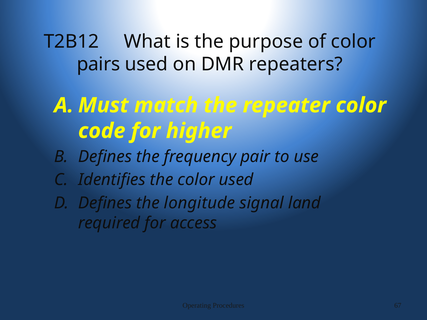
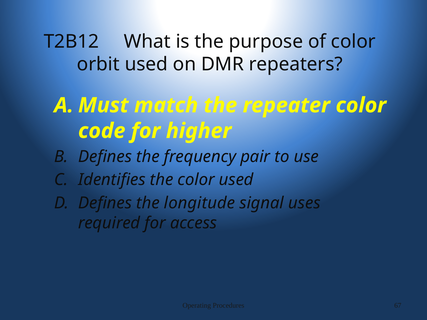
pairs: pairs -> orbit
land: land -> uses
